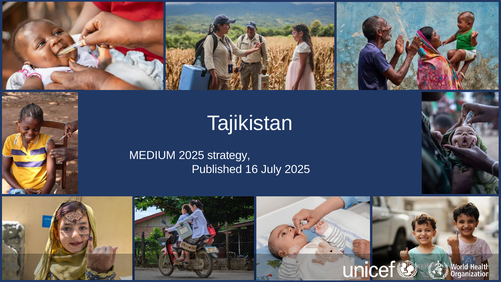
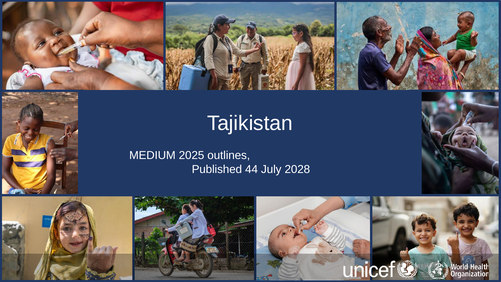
strategy: strategy -> outlines
16: 16 -> 44
July 2025: 2025 -> 2028
